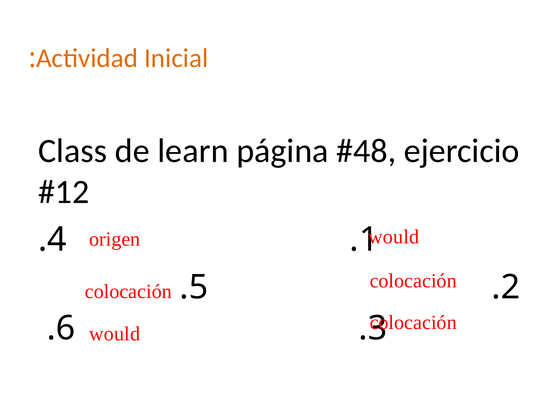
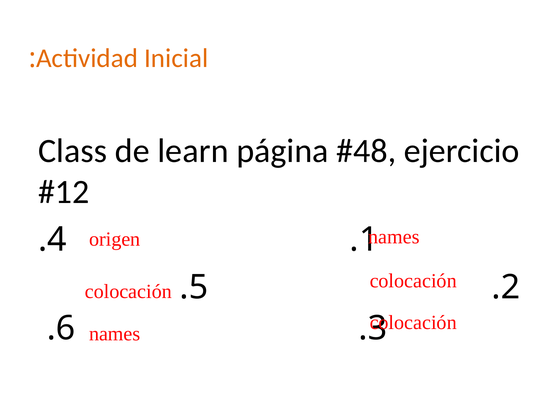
would at (394, 237): would -> names
would at (115, 334): would -> names
